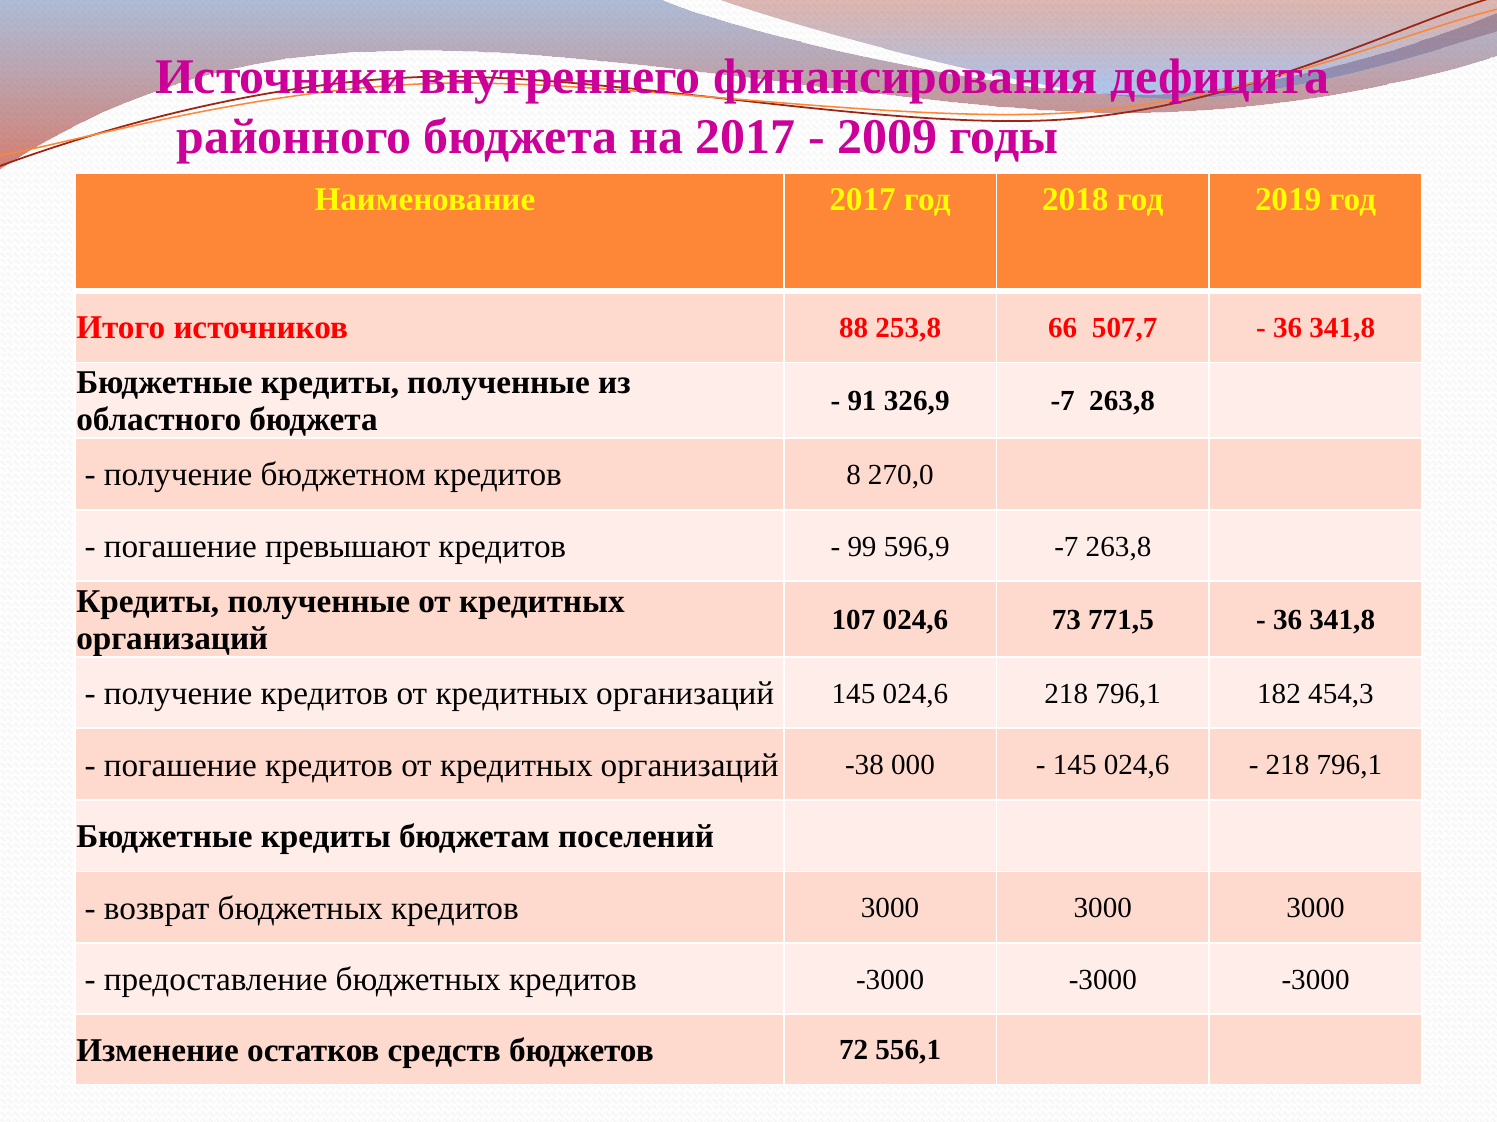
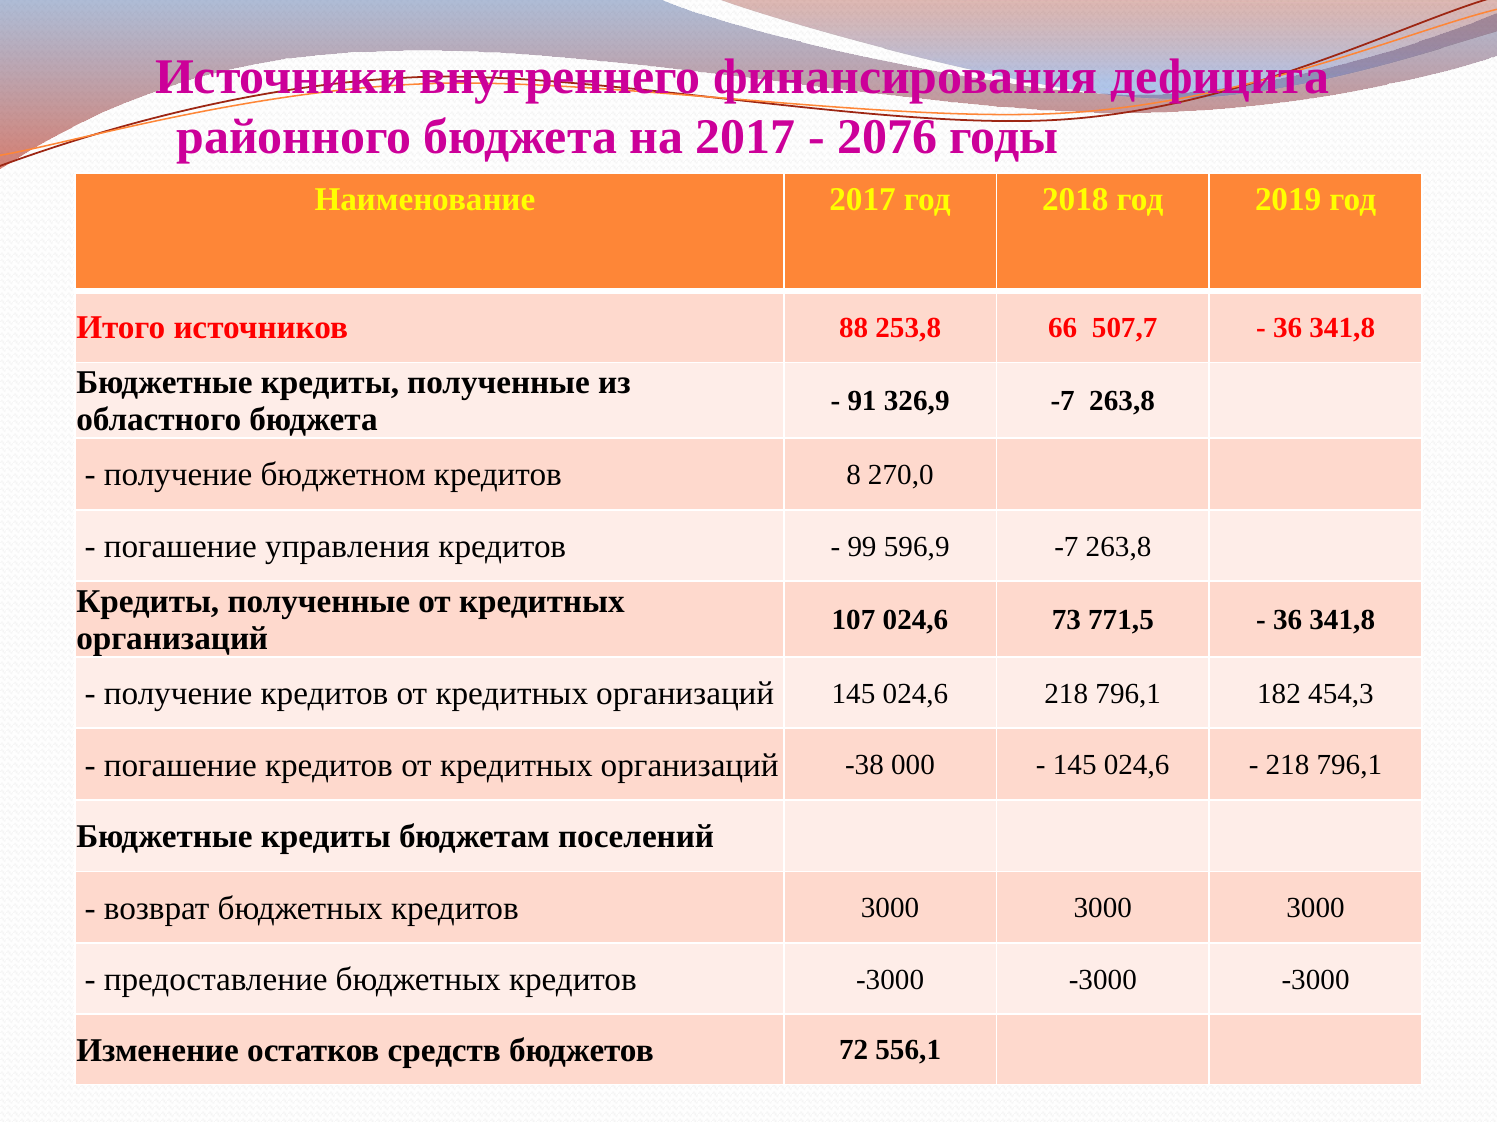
2009: 2009 -> 2076
превышают: превышают -> управления
